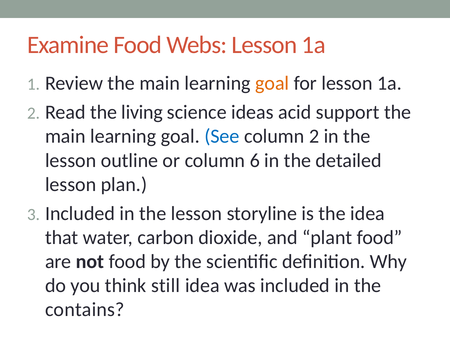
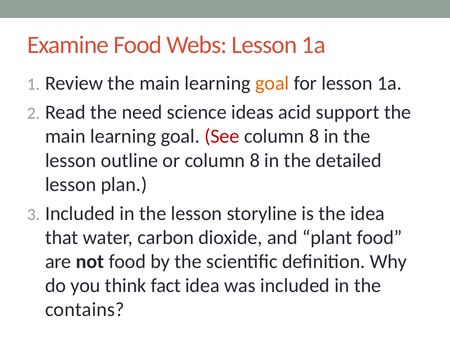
living: living -> need
See colour: blue -> red
2 at (314, 136): 2 -> 8
or column 6: 6 -> 8
still: still -> fact
